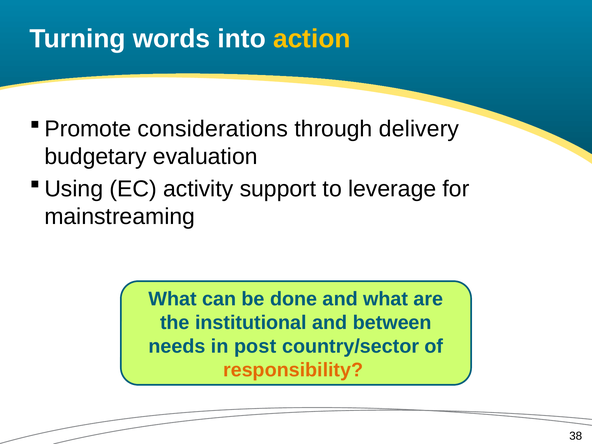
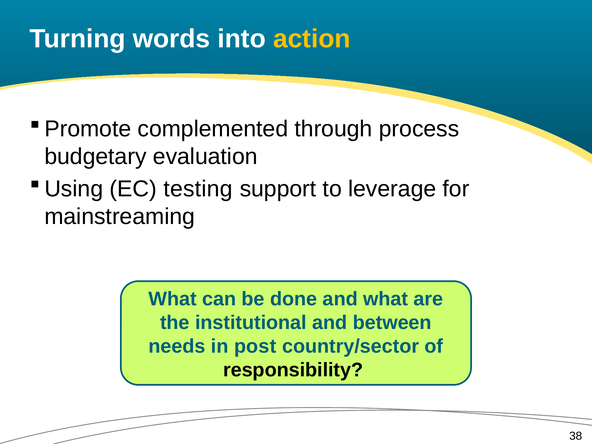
considerations: considerations -> complemented
delivery: delivery -> process
activity: activity -> testing
responsibility colour: orange -> black
